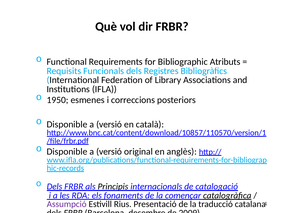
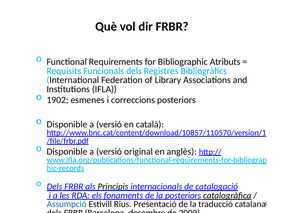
1950: 1950 -> 1902
la començar: començar -> posteriors
Assumpció colour: purple -> blue
